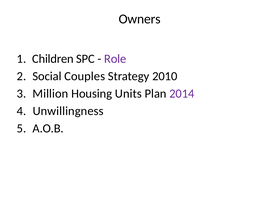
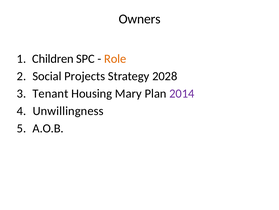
Role colour: purple -> orange
Couples: Couples -> Projects
2010: 2010 -> 2028
Million: Million -> Tenant
Units: Units -> Mary
